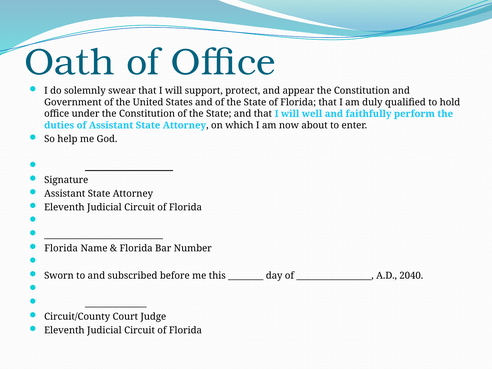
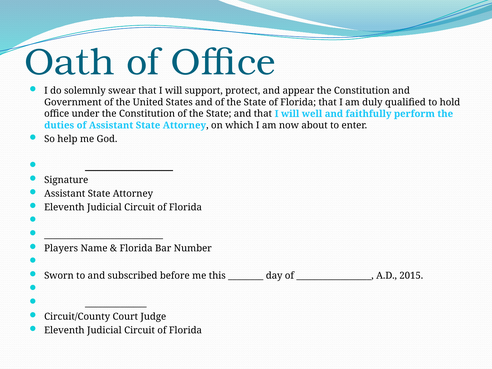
Florida at (61, 248): Florida -> Players
2040: 2040 -> 2015
